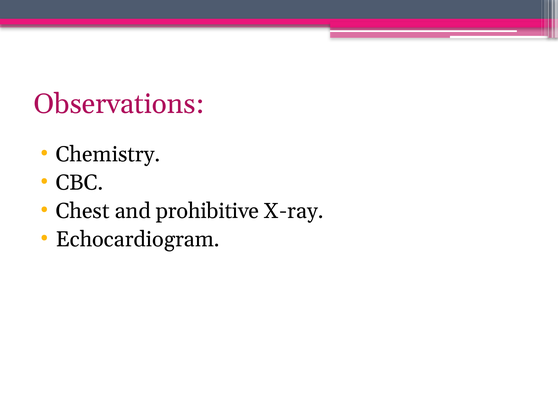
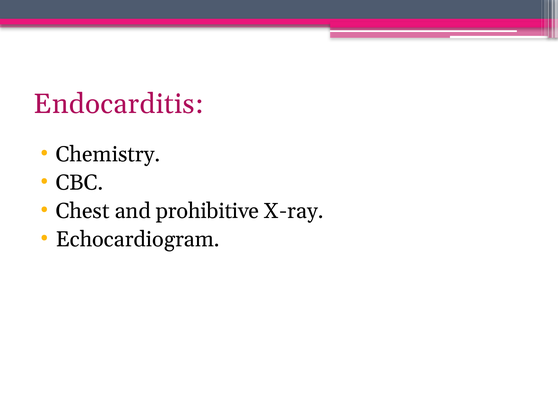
Observations: Observations -> Endocarditis
